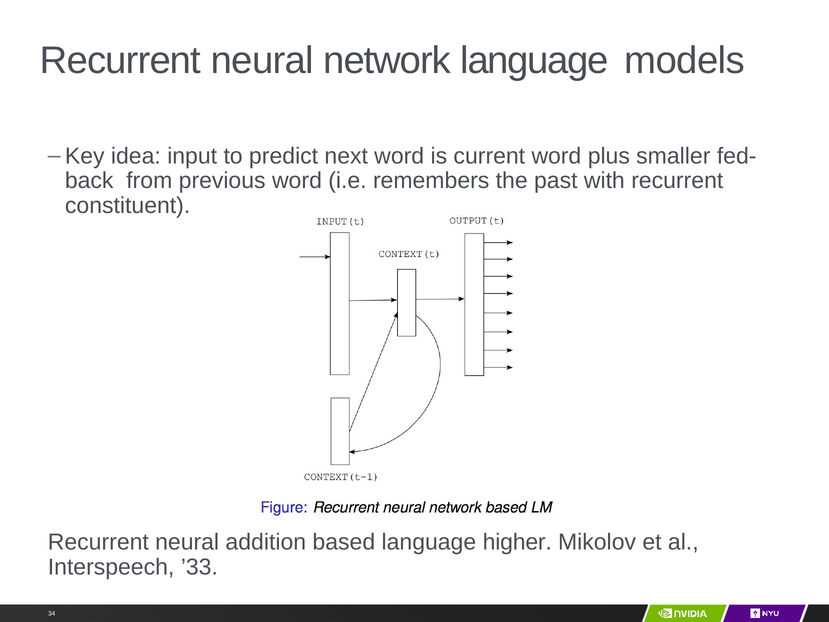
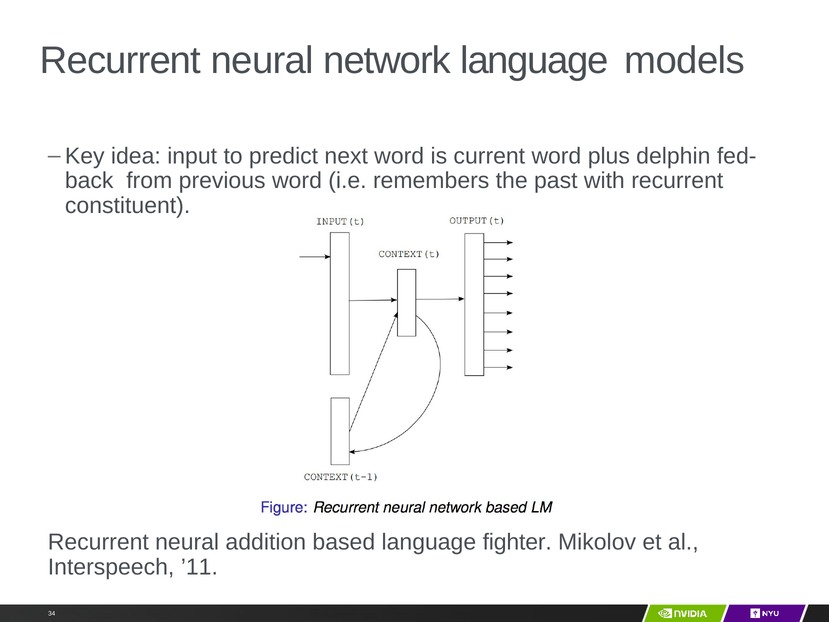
smaller: smaller -> delphin
higher: higher -> fighter
’33: ’33 -> ’11
